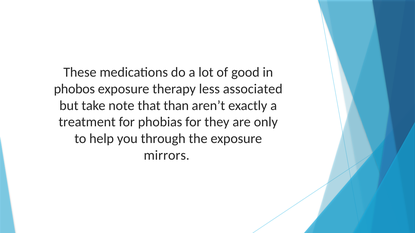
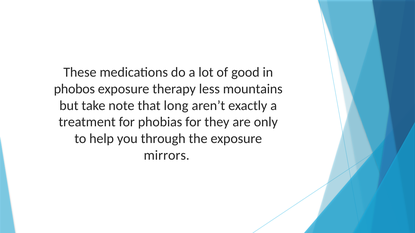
associated: associated -> mountains
than: than -> long
